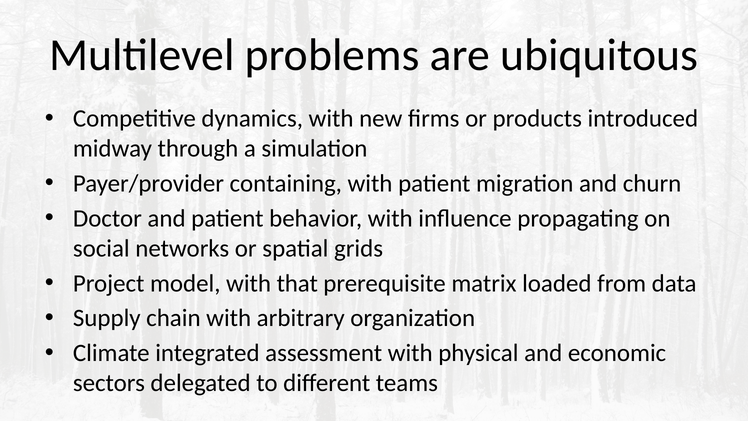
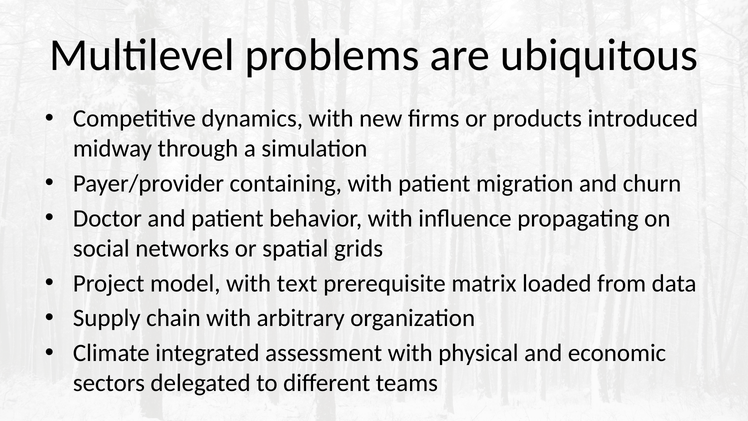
that: that -> text
